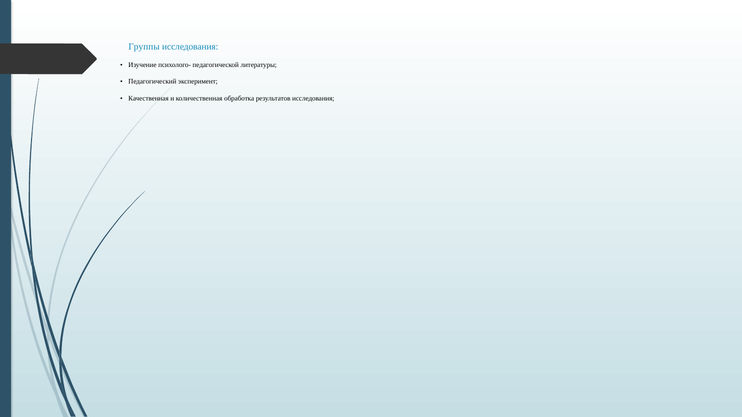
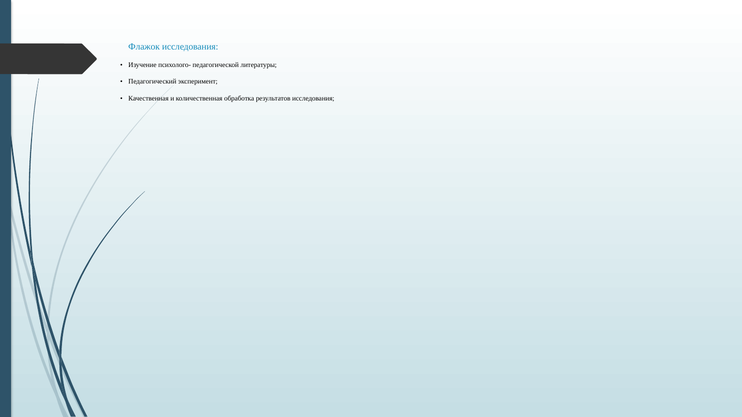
Группы: Группы -> Флажок
